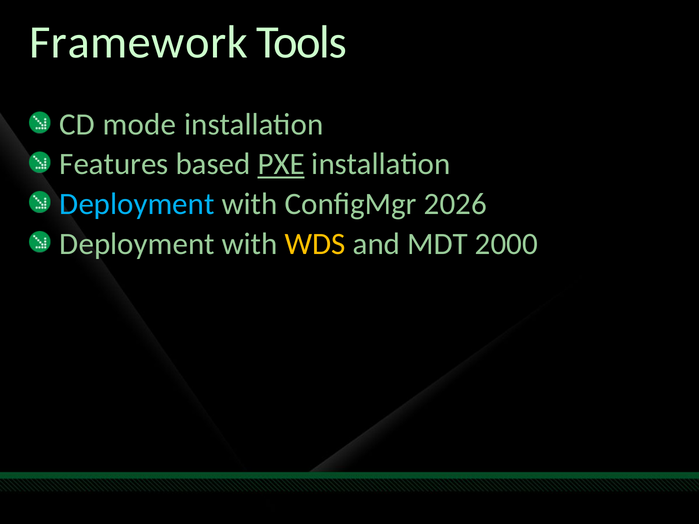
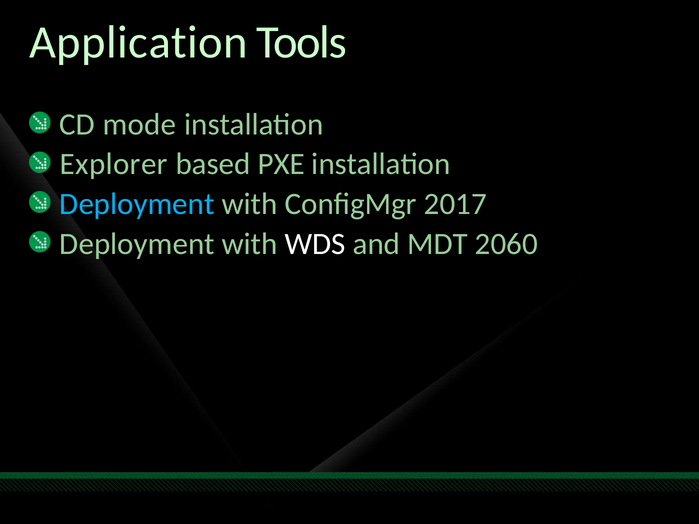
Framework: Framework -> Application
Features: Features -> Explorer
PXE underline: present -> none
2026: 2026 -> 2017
WDS colour: yellow -> white
2000: 2000 -> 2060
